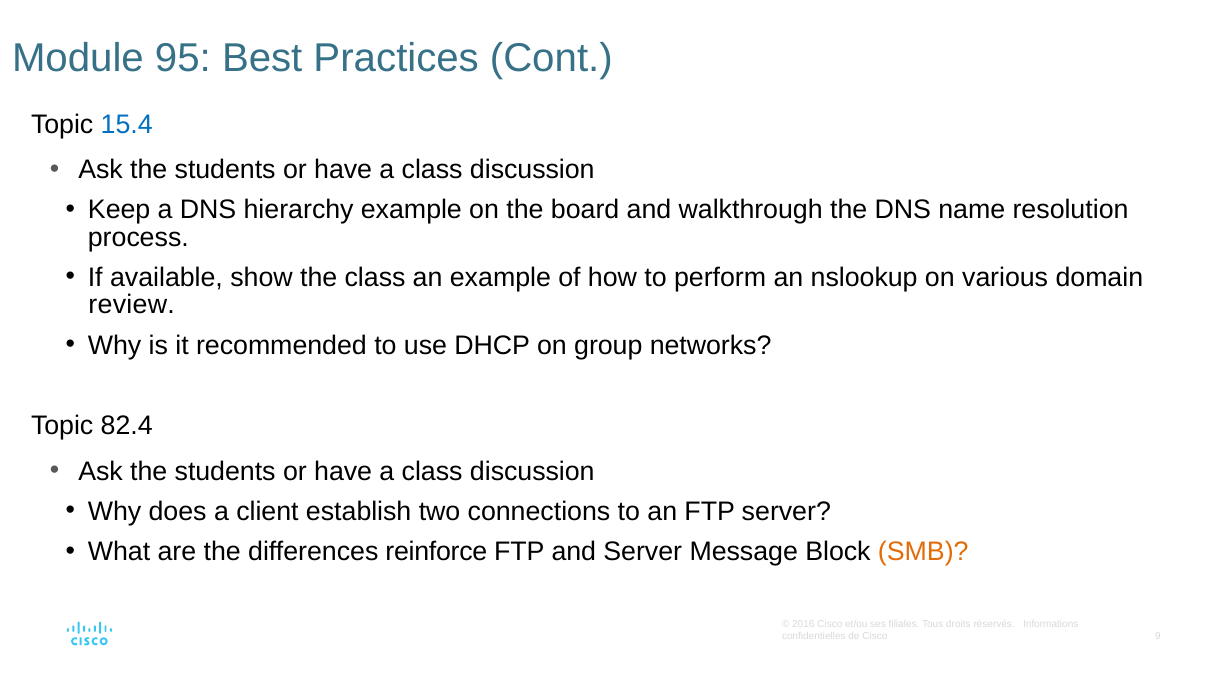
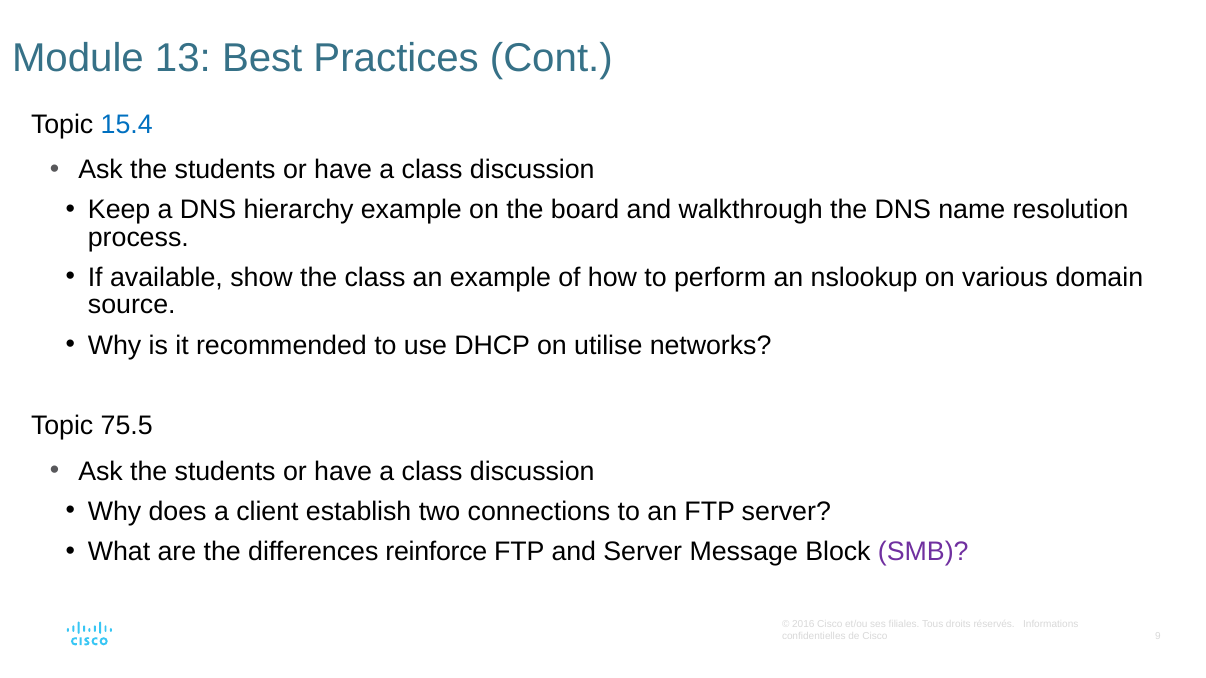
95: 95 -> 13
review: review -> source
group: group -> utilise
82.4: 82.4 -> 75.5
SMB colour: orange -> purple
